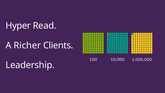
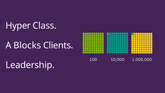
Read: Read -> Class
Richer: Richer -> Blocks
